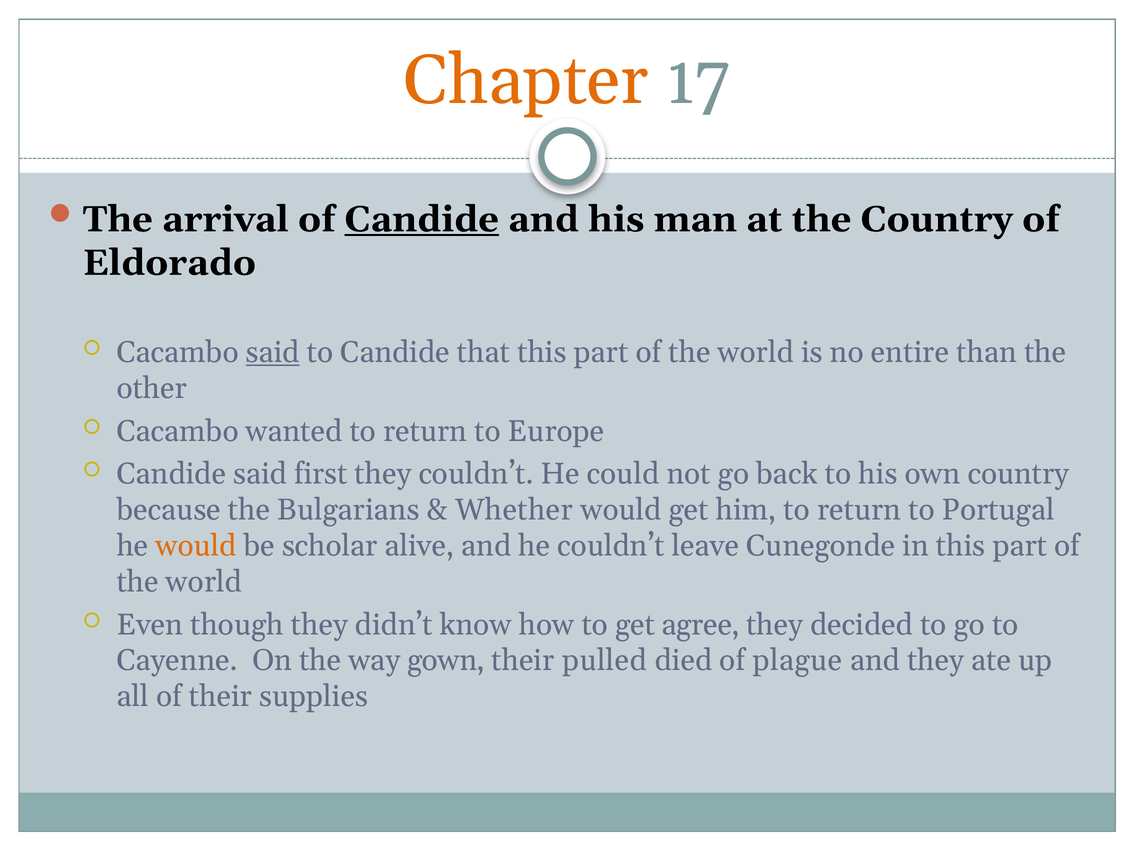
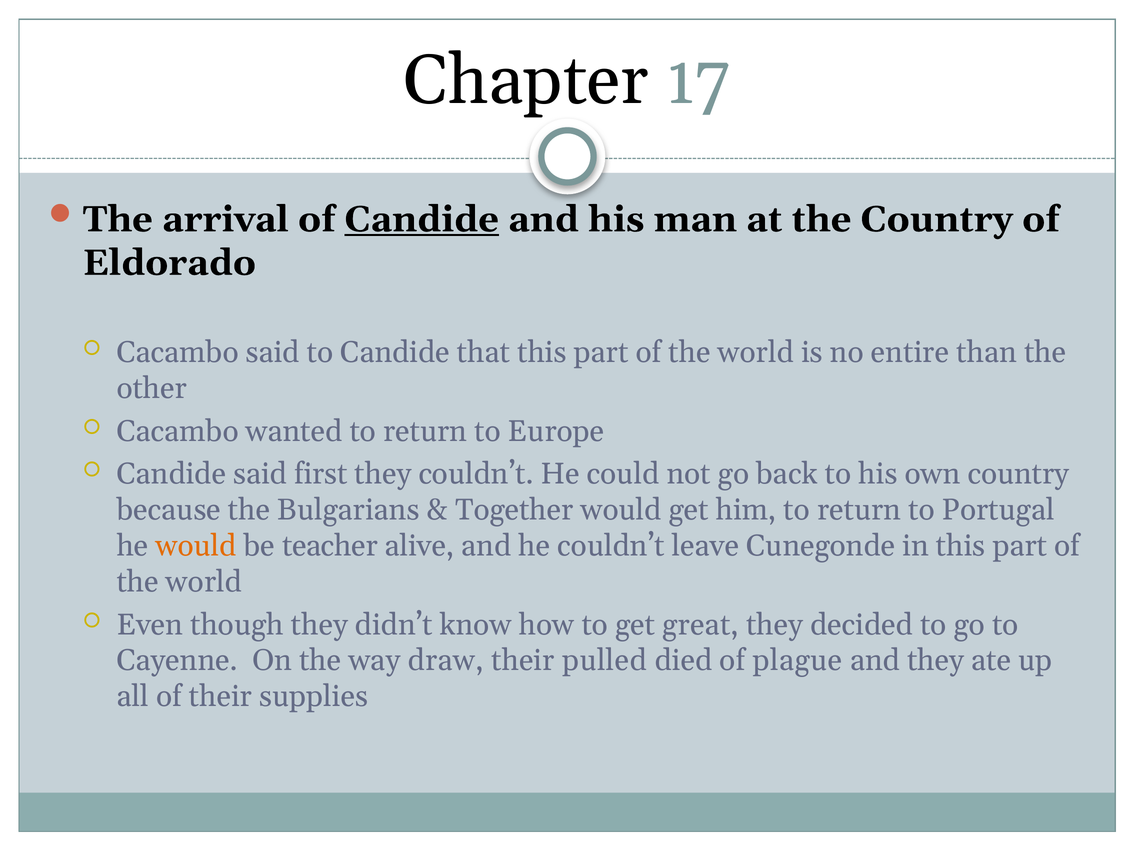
Chapter colour: orange -> black
said at (273, 353) underline: present -> none
Whether: Whether -> Together
scholar: scholar -> teacher
agree: agree -> great
gown: gown -> draw
